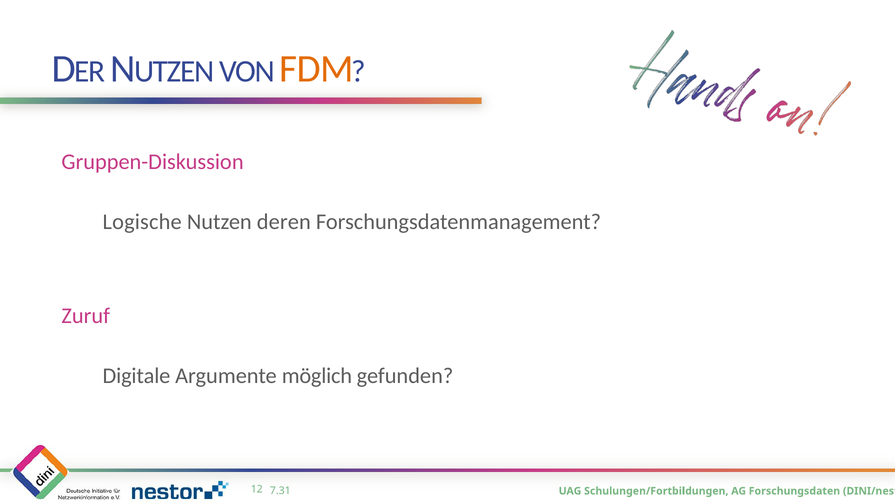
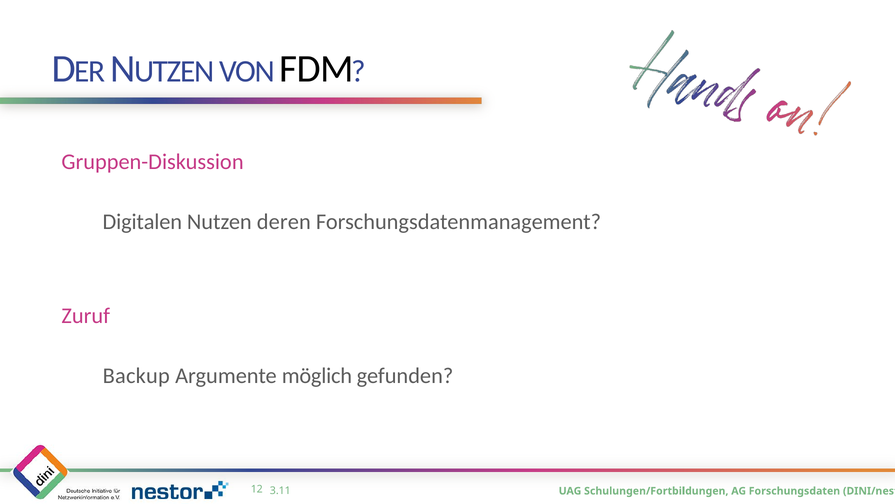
FDM colour: orange -> black
Logische: Logische -> Digitalen
Digitale: Digitale -> Backup
7.31: 7.31 -> 3.11
